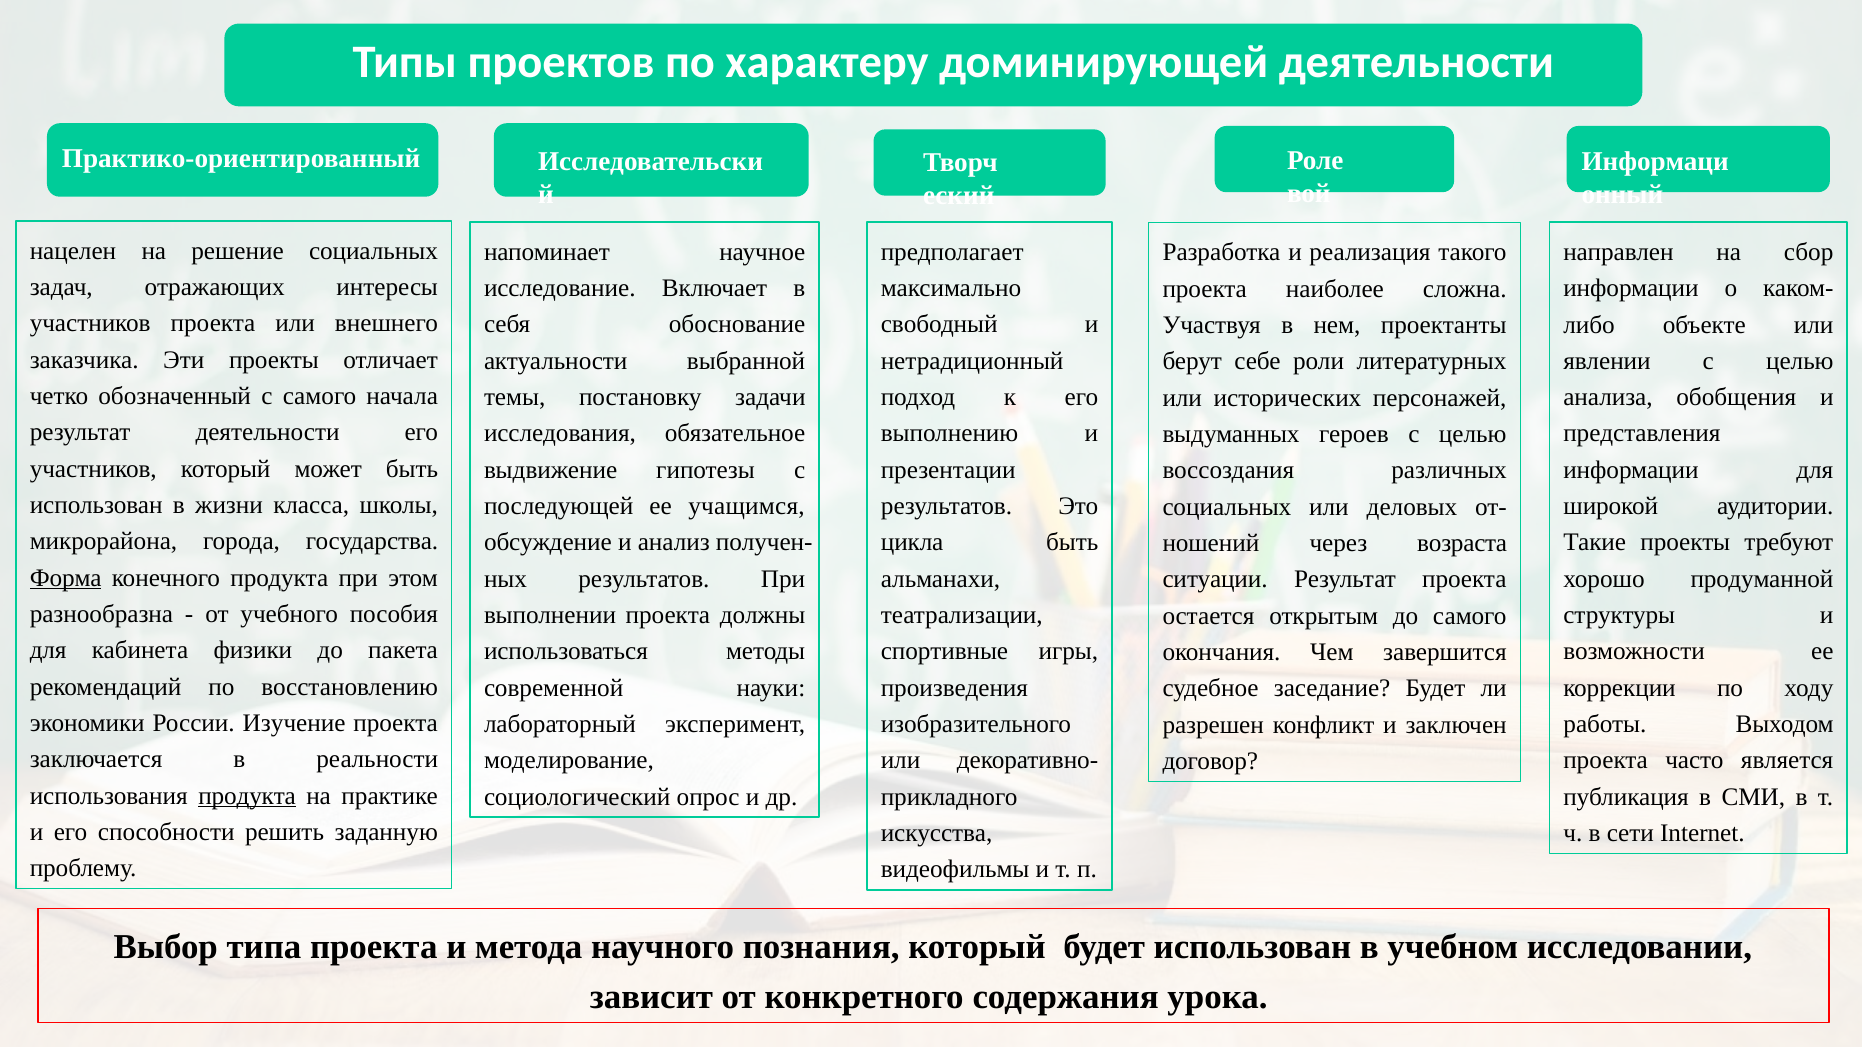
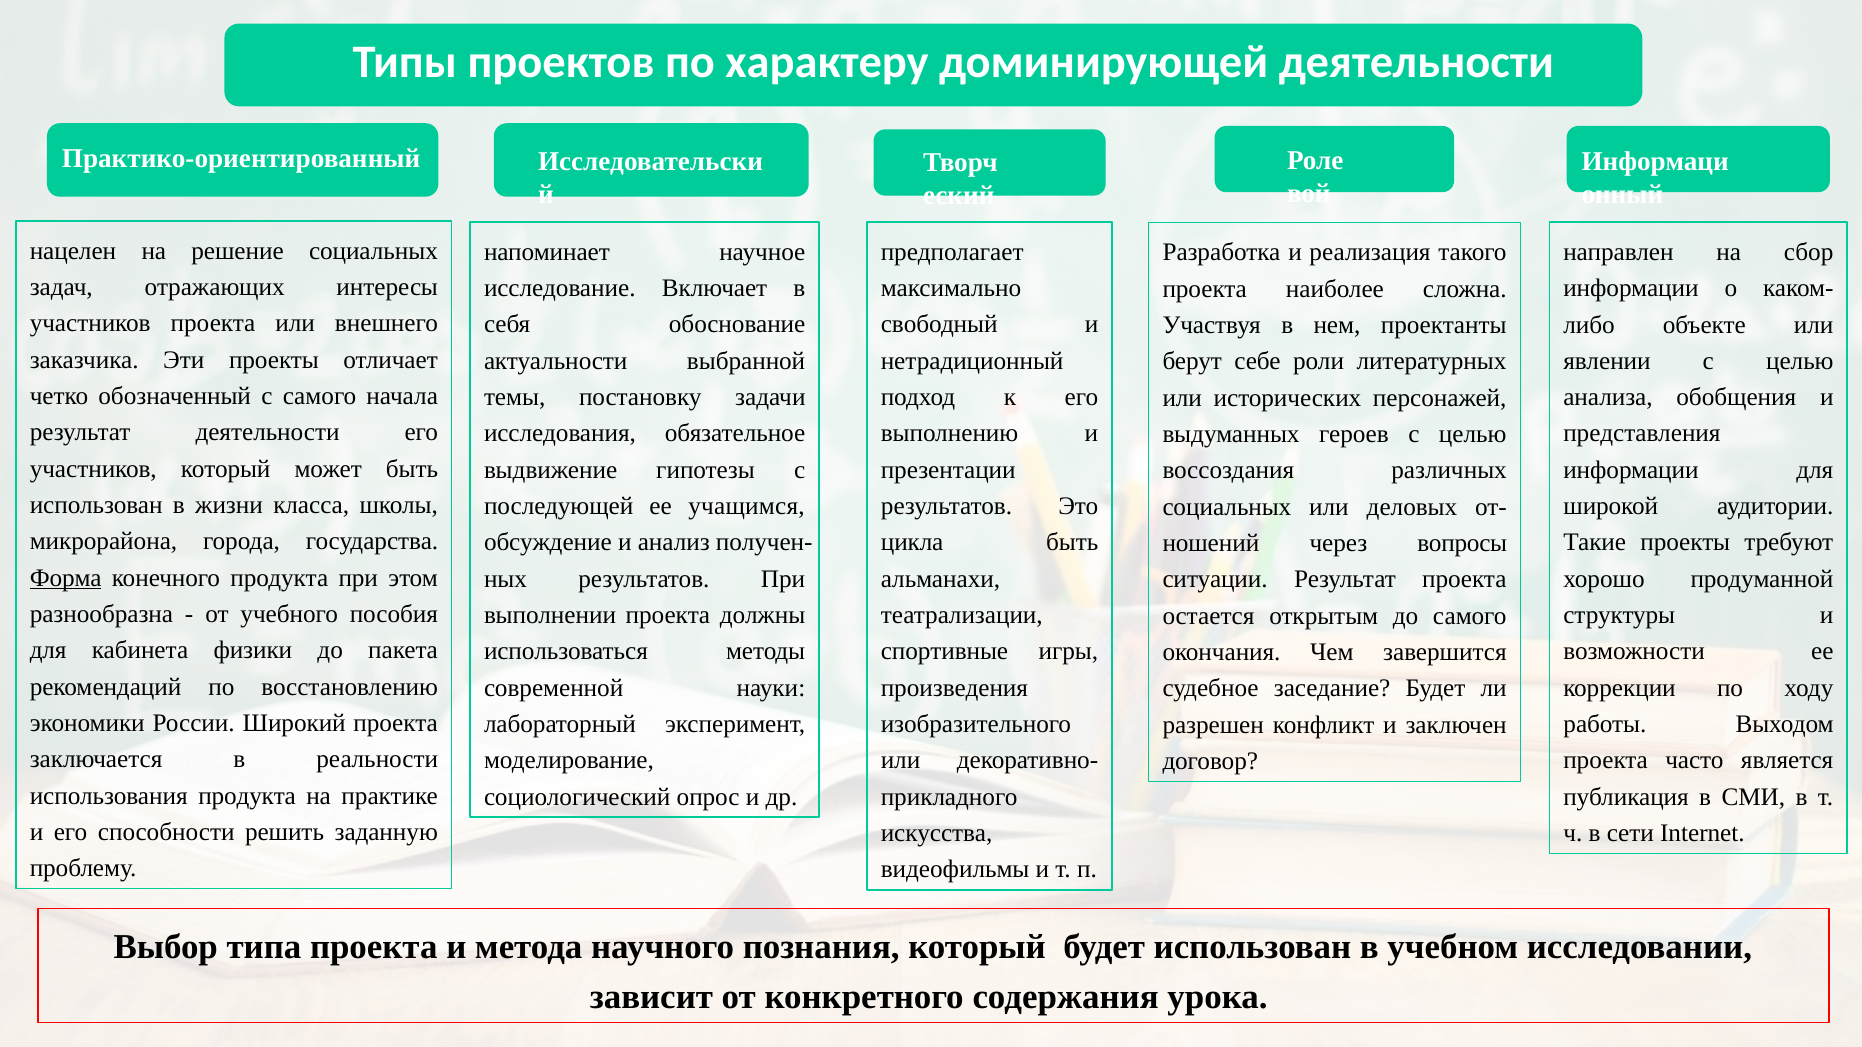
возраста: возраста -> вопросы
Изучение: Изучение -> Широкий
продукта at (247, 796) underline: present -> none
